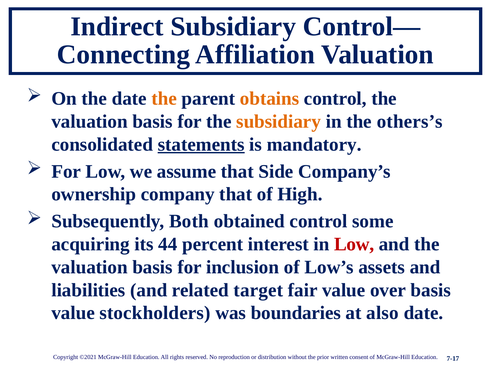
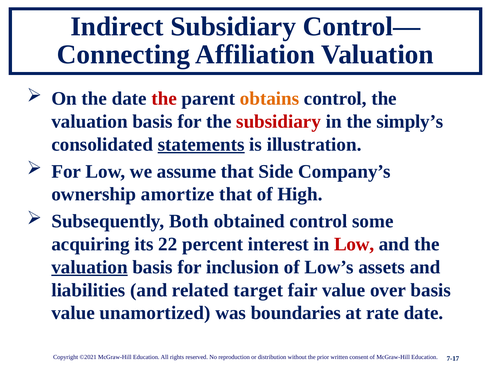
the at (164, 99) colour: orange -> red
subsidiary at (279, 122) colour: orange -> red
others’s: others’s -> simply’s
mandatory: mandatory -> illustration
company: company -> amortize
44: 44 -> 22
valuation at (90, 267) underline: none -> present
stockholders: stockholders -> unamortized
also: also -> rate
